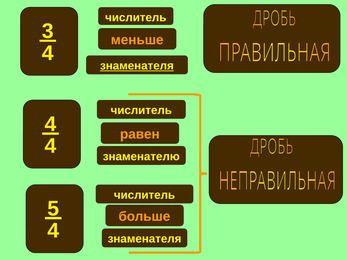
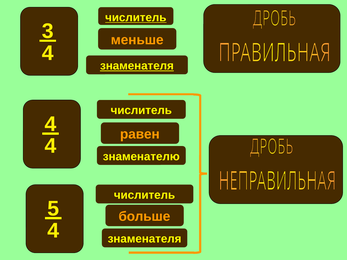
числитель at (136, 18) underline: none -> present
